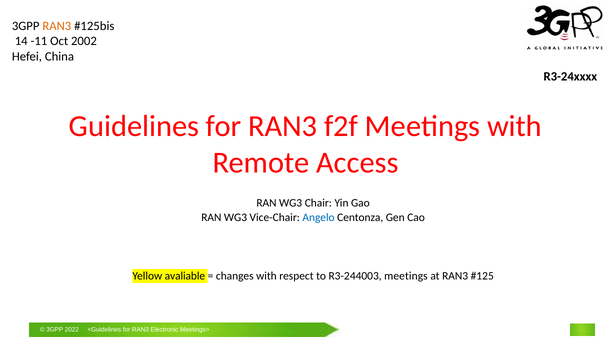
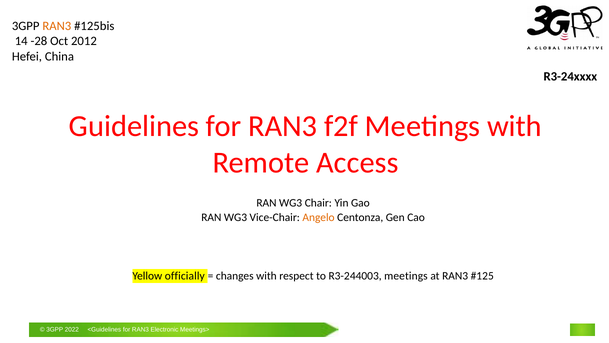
-11: -11 -> -28
2002: 2002 -> 2012
Angelo colour: blue -> orange
avaliable: avaliable -> officially
